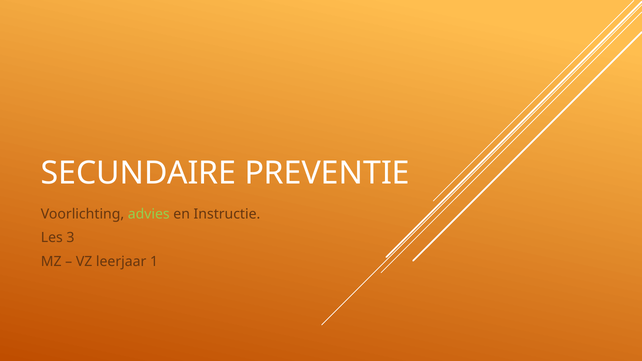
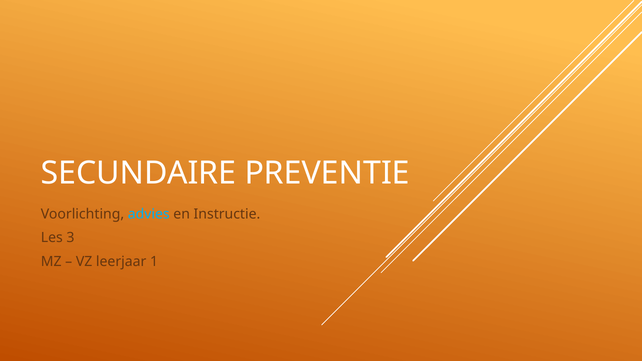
advies colour: light green -> light blue
